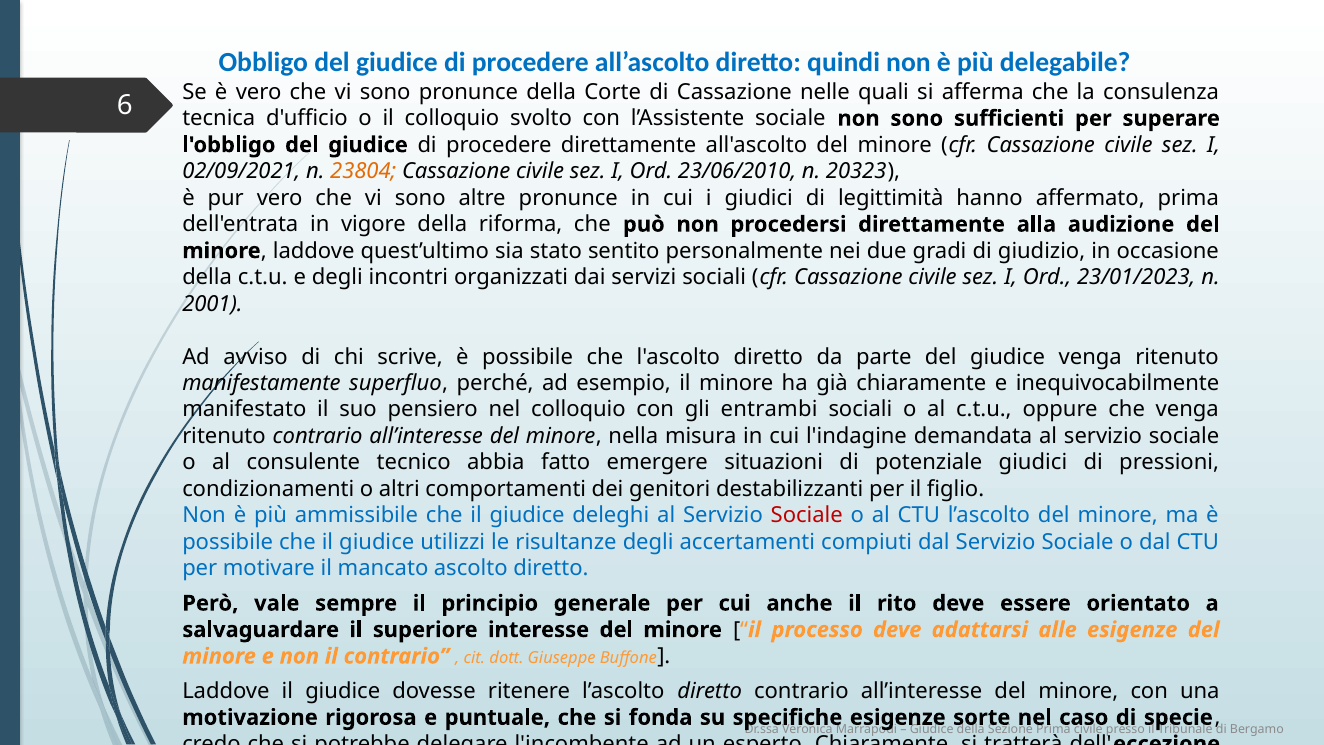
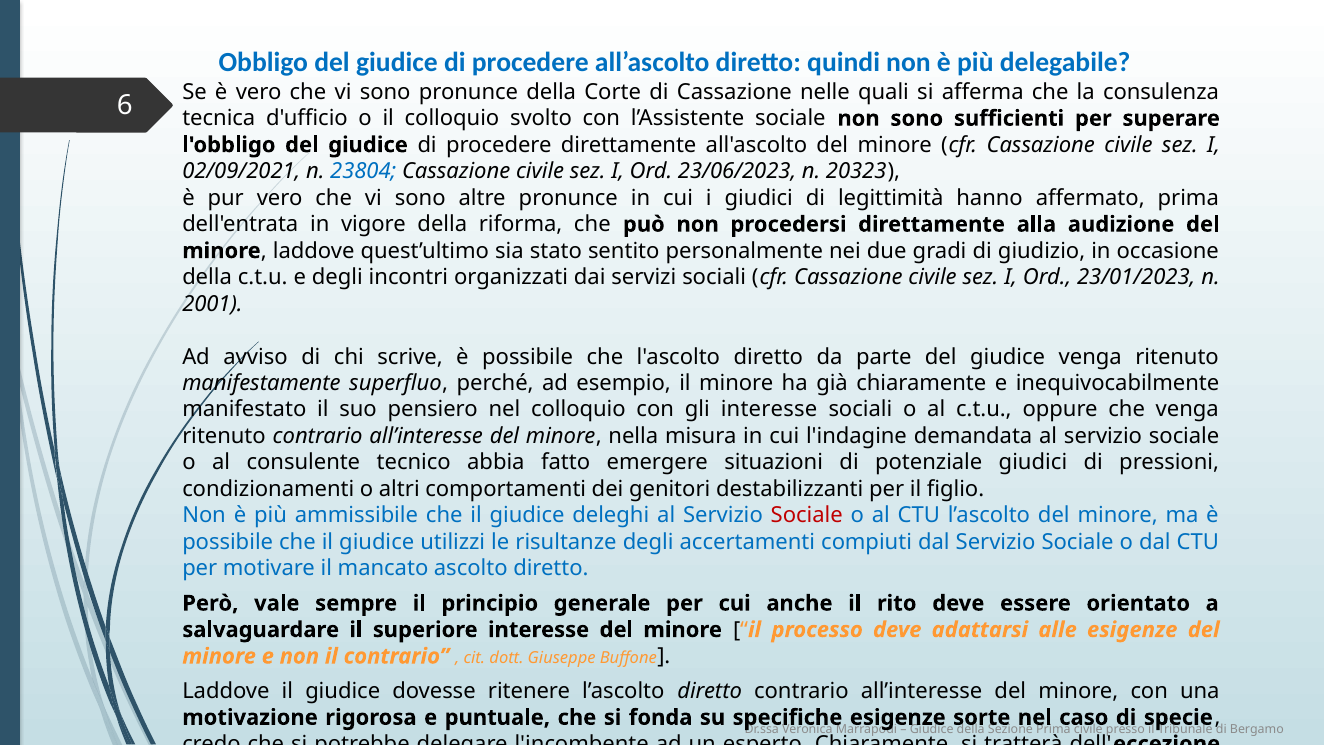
23804 colour: orange -> blue
23/06/2010: 23/06/2010 -> 23/06/2023
gli entrambi: entrambi -> interesse
